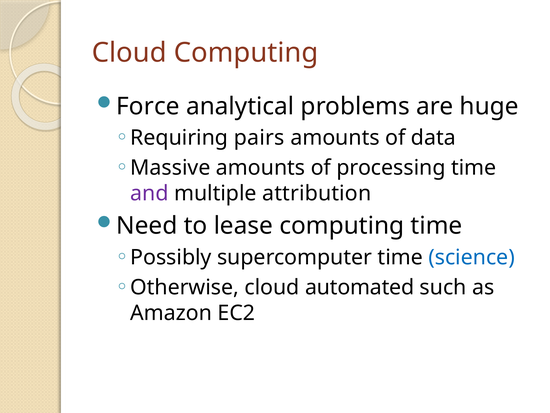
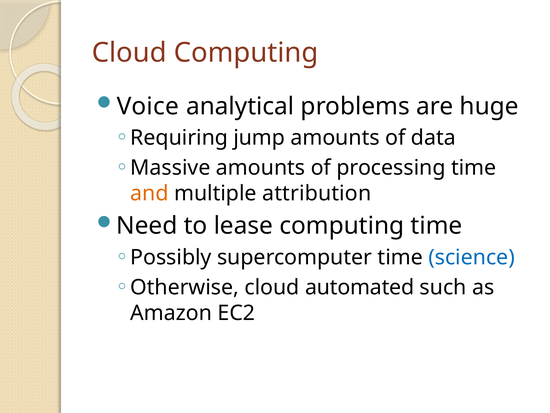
Force: Force -> Voice
pairs: pairs -> jump
and colour: purple -> orange
